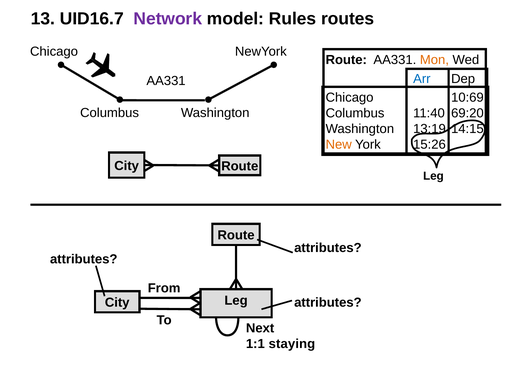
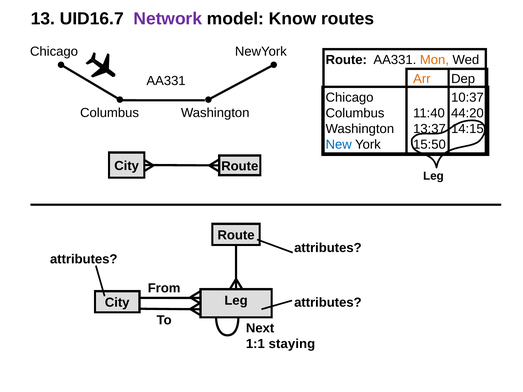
Rules: Rules -> Know
Arr colour: blue -> orange
10:69: 10:69 -> 10:37
69:20: 69:20 -> 44:20
13:19: 13:19 -> 13:37
New colour: orange -> blue
15:26: 15:26 -> 15:50
